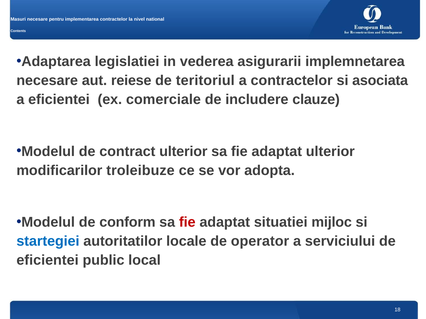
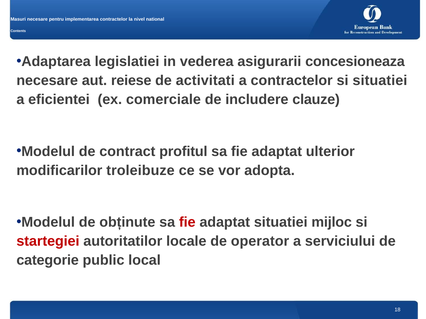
implemnetarea: implemnetarea -> concesioneaza
teritoriul: teritoriul -> activitati
si asociata: asociata -> situatiei
contract ulterior: ulterior -> profitul
conform: conform -> obținute
startegiei colour: blue -> red
eficientei at (48, 261): eficientei -> categorie
